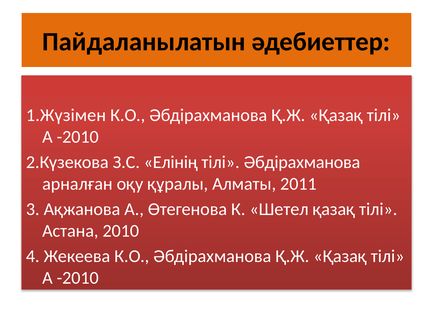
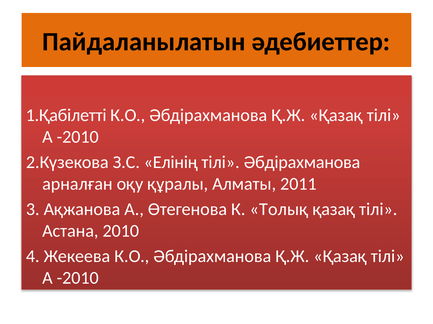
1.Жүзімен: 1.Жүзімен -> 1.Қабілетті
Шетел: Шетел -> Толық
